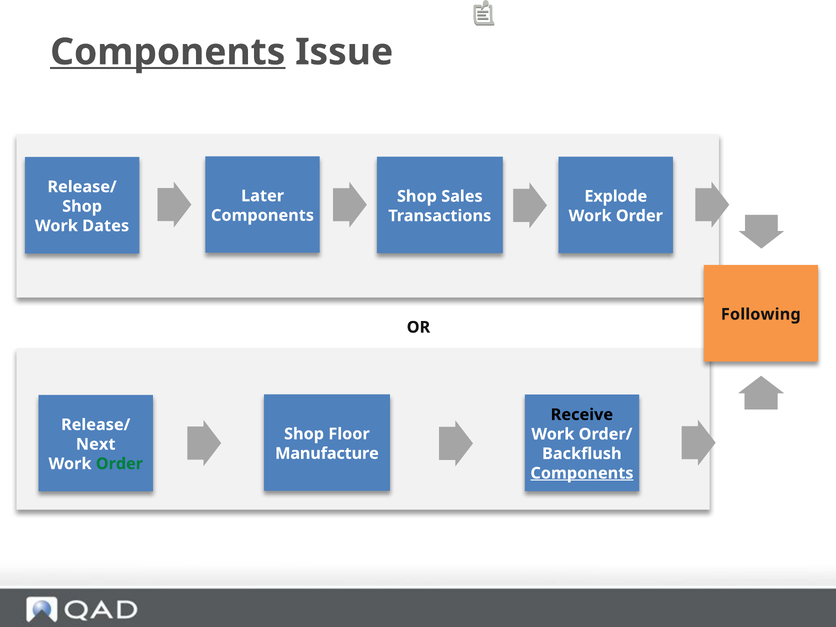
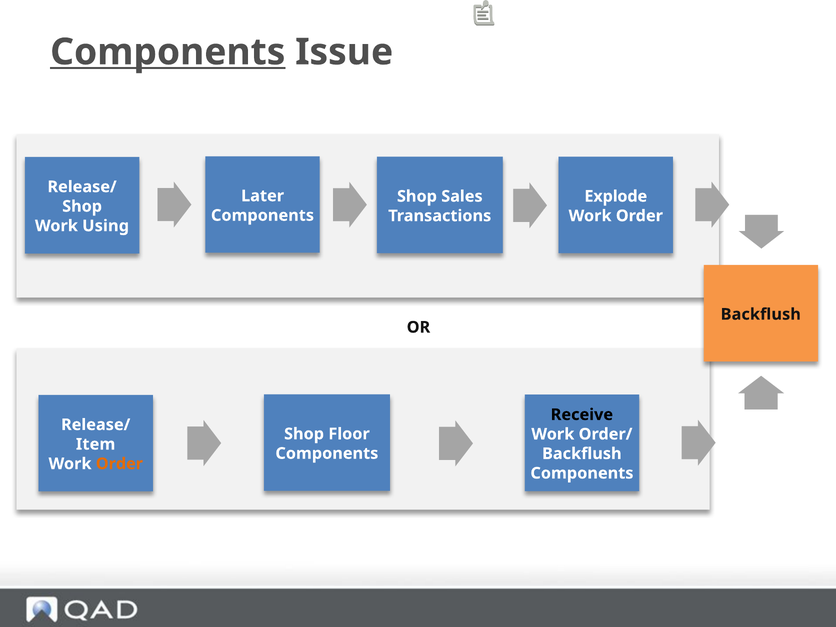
Dates: Dates -> Using
Following at (761, 314): Following -> Backflush
Next: Next -> Item
Manufacture at (327, 453): Manufacture -> Components
Order at (119, 464) colour: green -> orange
Components at (582, 473) underline: present -> none
